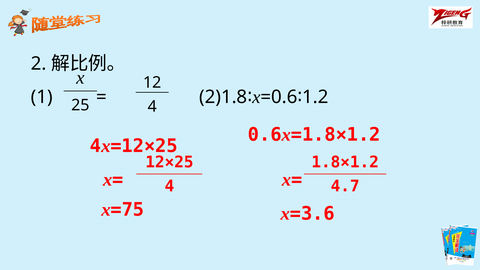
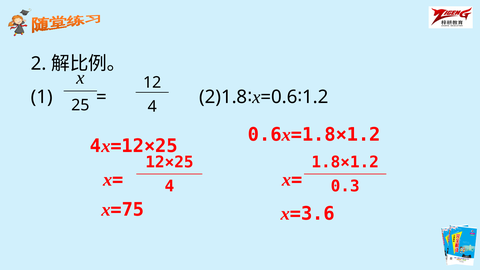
4.7: 4.7 -> 0.3
